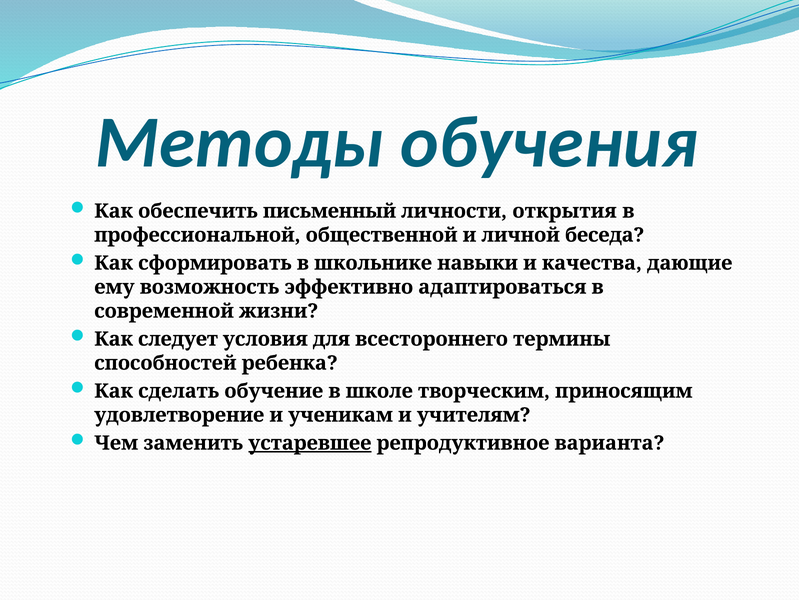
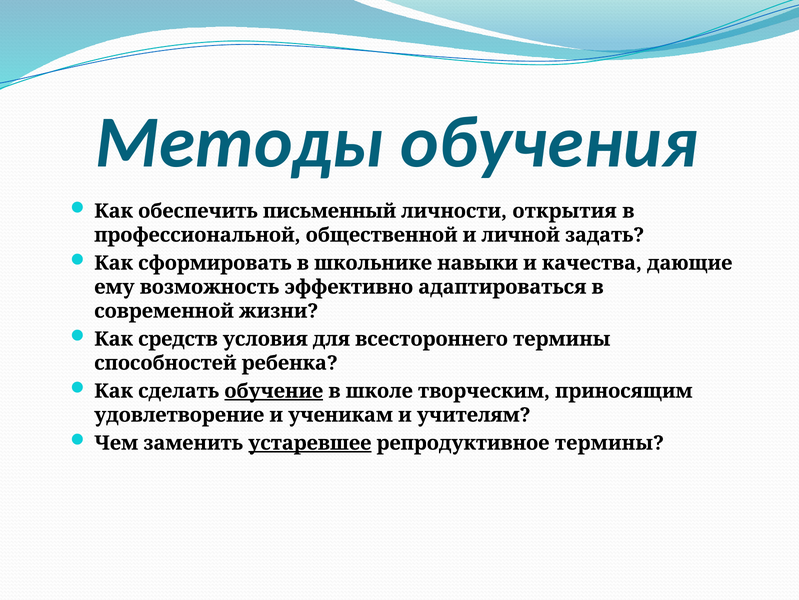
беседа: беседа -> задать
следует: следует -> средств
обучение underline: none -> present
репродуктивное варианта: варианта -> термины
